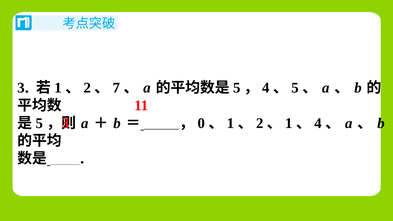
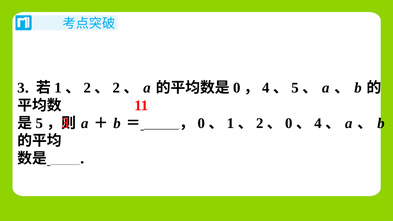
7 at (116, 88): 7 -> 2
5 at (237, 88): 5 -> 0
1 at (289, 123): 1 -> 0
